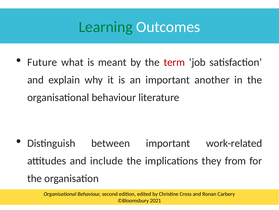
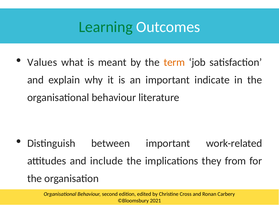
Future: Future -> Values
term colour: red -> orange
another: another -> indicate
